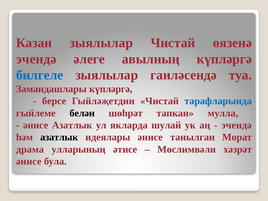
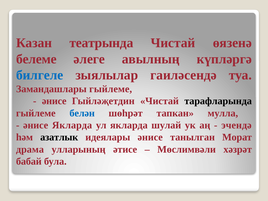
Казан зыялылар: зыялылар -> театрында
эчендә at (36, 59): эчендә -> белеме
Замандашлары күпләргә: күпләргә -> гыйлеме
берсе at (54, 101): берсе -> әнисе
тарафларында colour: blue -> black
белән colour: black -> blue
әнисе Азатлык: Азатлык -> Якларда
әнисе at (29, 161): әнисе -> бабай
